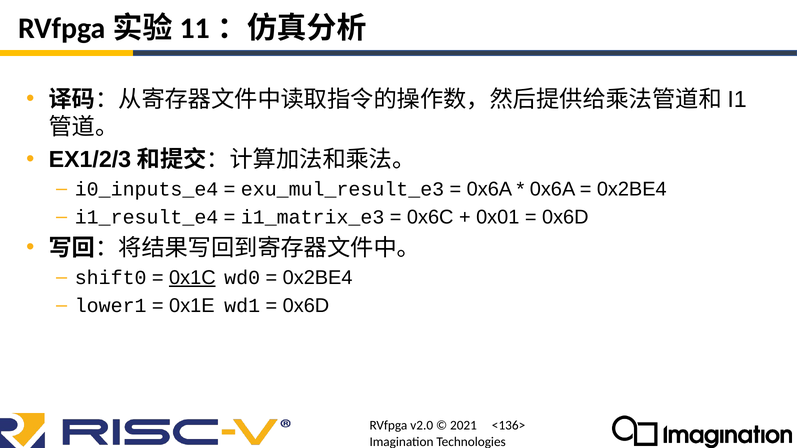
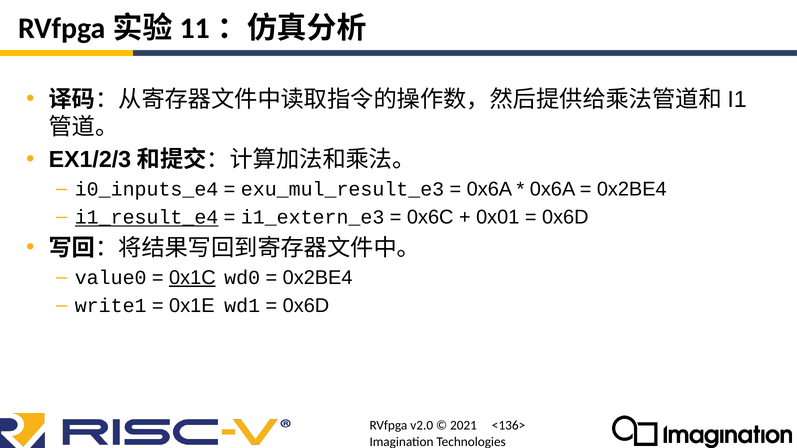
i1_result_e4 underline: none -> present
i1_matrix_e3: i1_matrix_e3 -> i1_extern_e3
shift0: shift0 -> value0
lower1: lower1 -> write1
